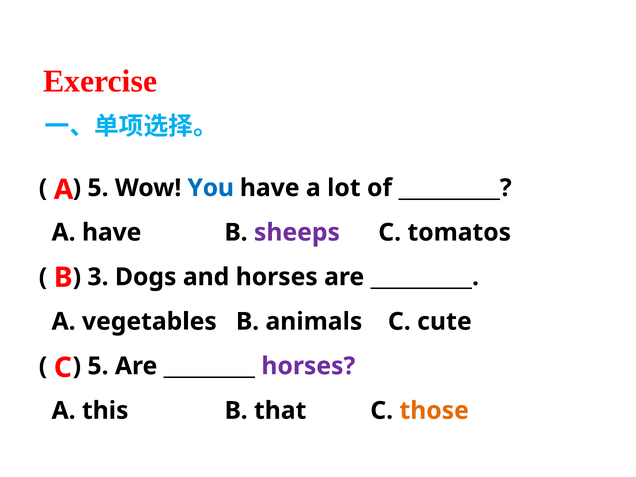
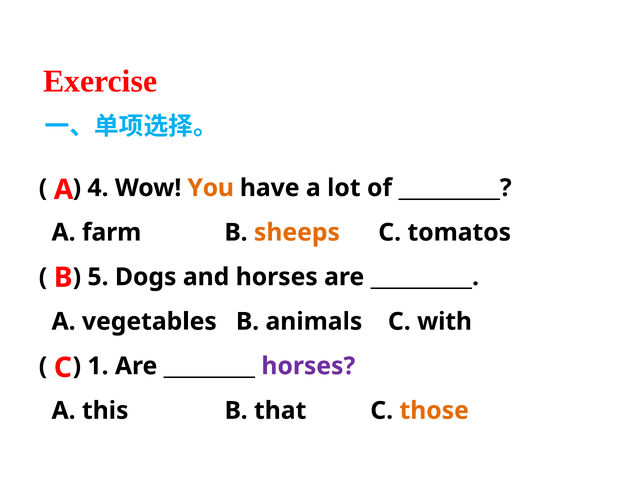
5 at (98, 188): 5 -> 4
You colour: blue -> orange
A have: have -> farm
sheeps colour: purple -> orange
3: 3 -> 5
cute: cute -> with
5 at (98, 366): 5 -> 1
